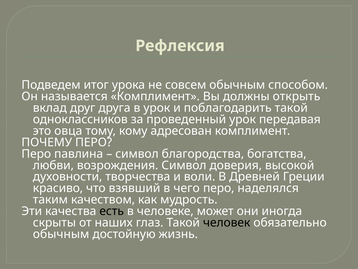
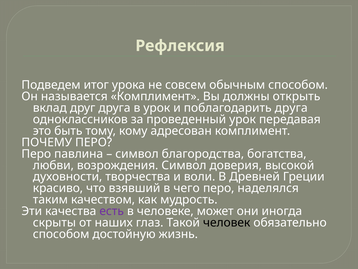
поблагодарить такой: такой -> друга
овца: овца -> быть
есть colour: black -> purple
обычным at (61, 234): обычным -> способом
